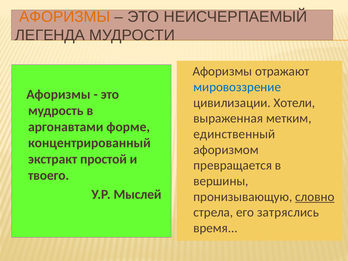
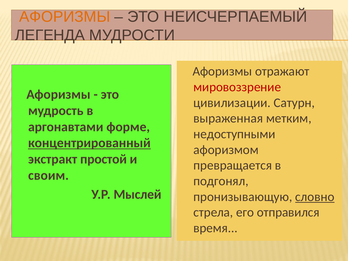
мировоззрение colour: blue -> red
Хотели: Хотели -> Сатурн
единственный: единственный -> недоступными
концентрированный underline: none -> present
твоего: твоего -> своим
вершины: вершины -> подгонял
затряслись: затряслись -> отправился
